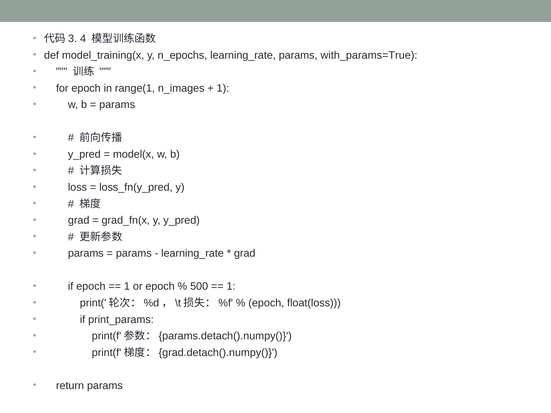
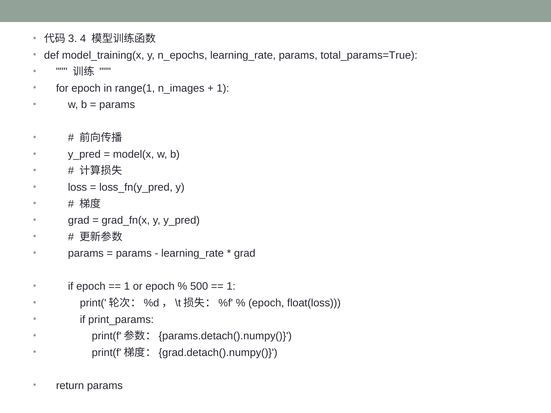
with_params=True: with_params=True -> total_params=True
